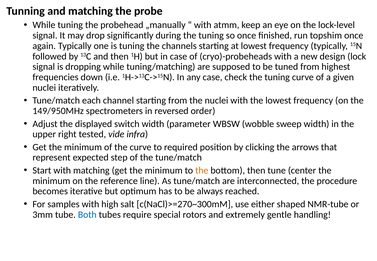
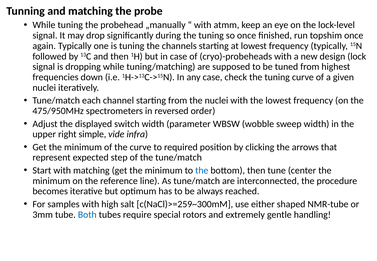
149/950MHz: 149/950MHz -> 475/950MHz
tested: tested -> simple
the at (202, 170) colour: orange -> blue
c(NaCl)>=270~300mM: c(NaCl)>=270~300mM -> c(NaCl)>=259~300mM
